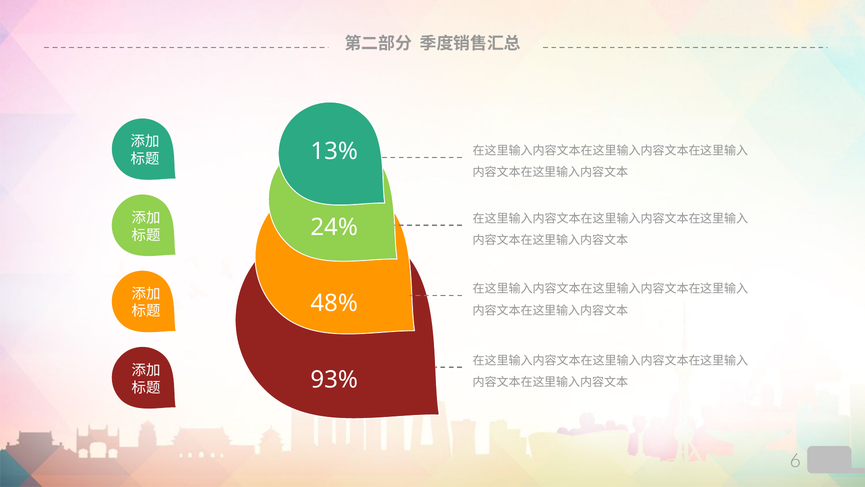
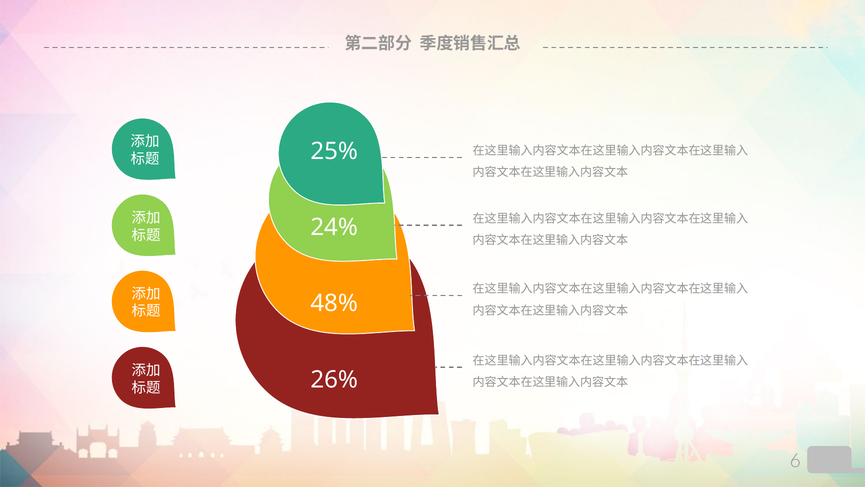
13%: 13% -> 25%
93%: 93% -> 26%
